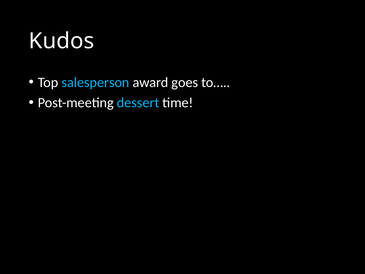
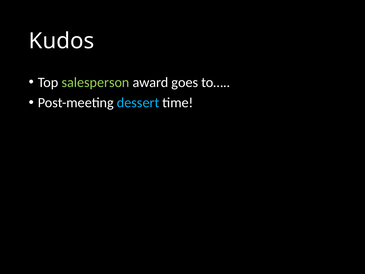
salesperson colour: light blue -> light green
